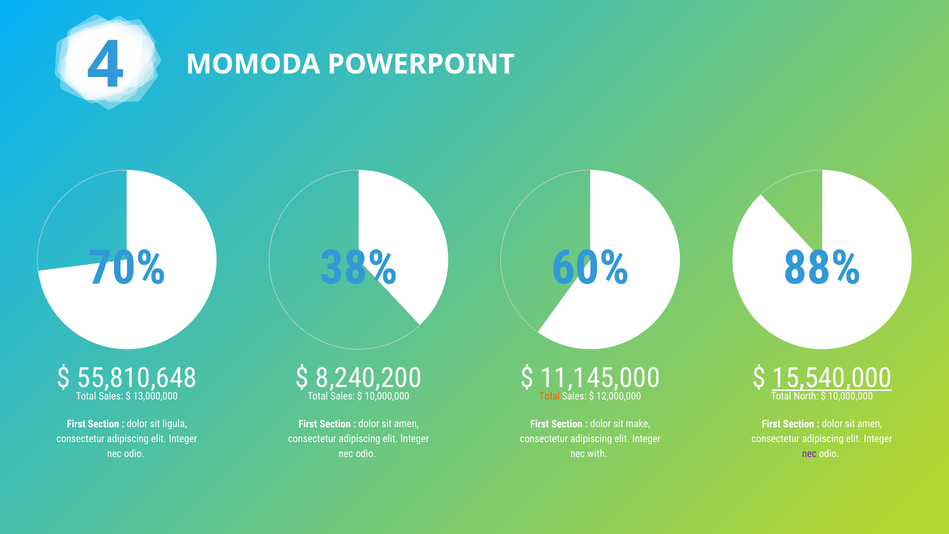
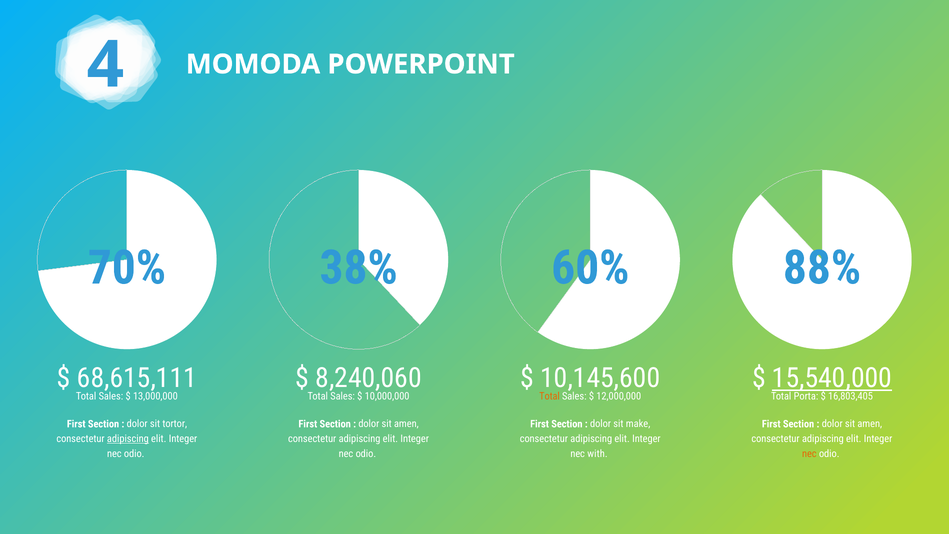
55,810,648: 55,810,648 -> 68,615,111
8,240,200: 8,240,200 -> 8,240,060
11,145,000: 11,145,000 -> 10,145,600
North: North -> Porta
10,000,000 at (850, 396): 10,000,000 -> 16,803,405
ligula: ligula -> tortor
adipiscing at (128, 439) underline: none -> present
nec at (809, 454) colour: purple -> orange
